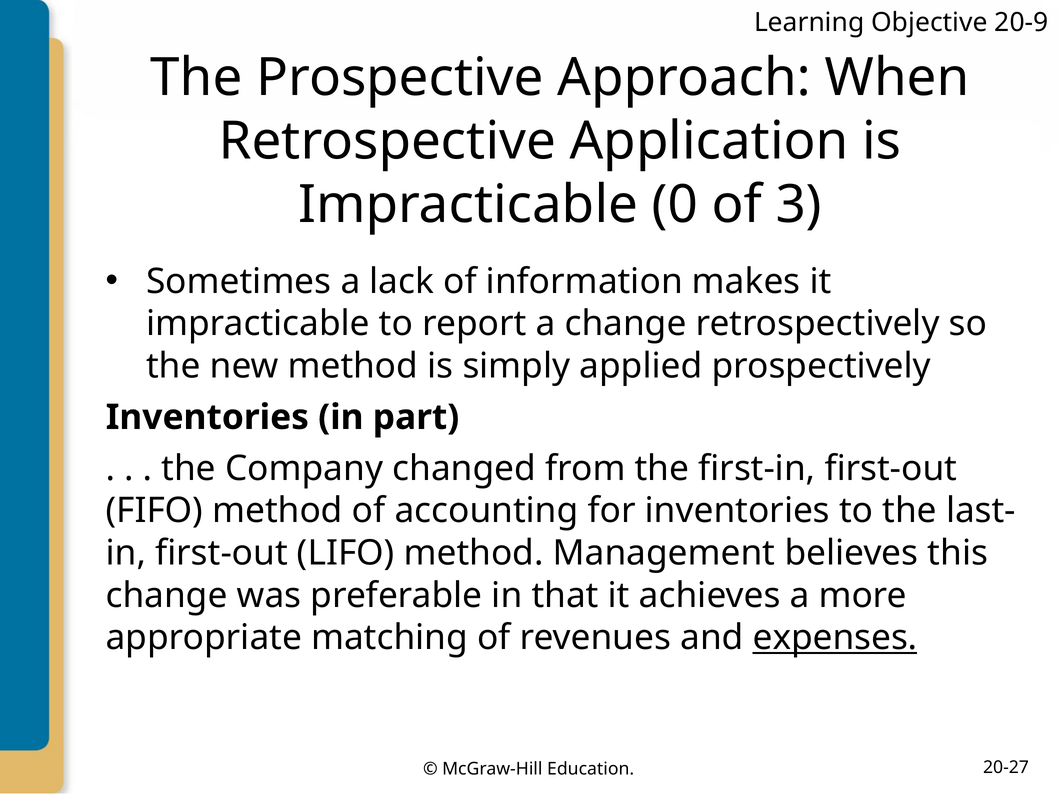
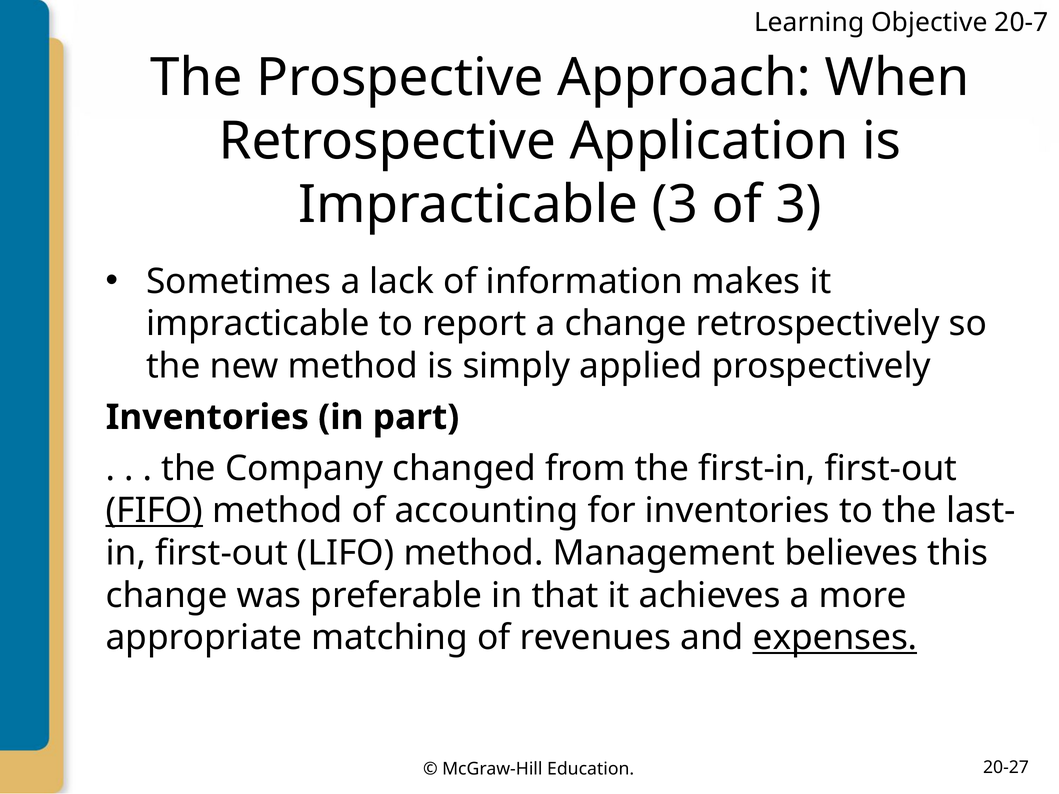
20-9: 20-9 -> 20-7
Impracticable 0: 0 -> 3
FIFO underline: none -> present
